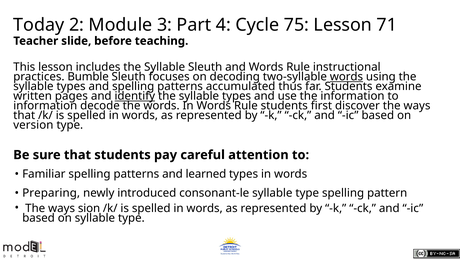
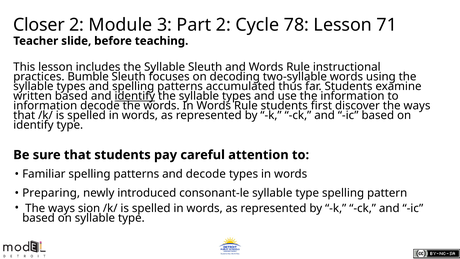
Today: Today -> Closer
Part 4: 4 -> 2
75: 75 -> 78
words at (346, 77) underline: present -> none
written pages: pages -> based
version at (33, 125): version -> identify
and learned: learned -> decode
